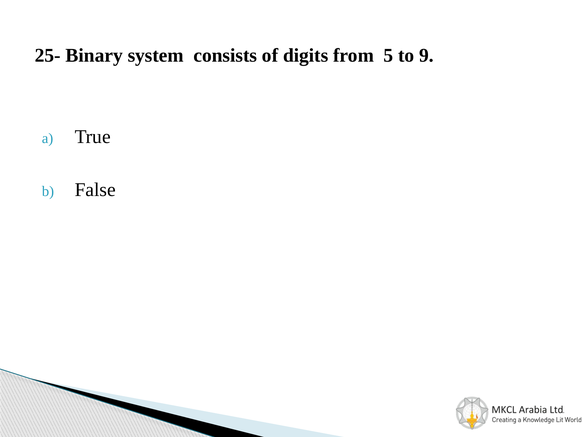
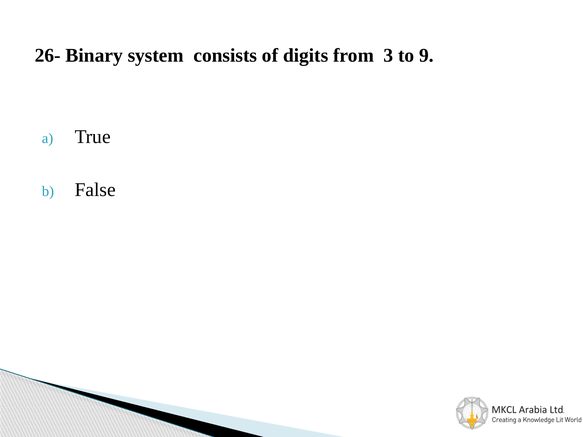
25-: 25- -> 26-
5: 5 -> 3
